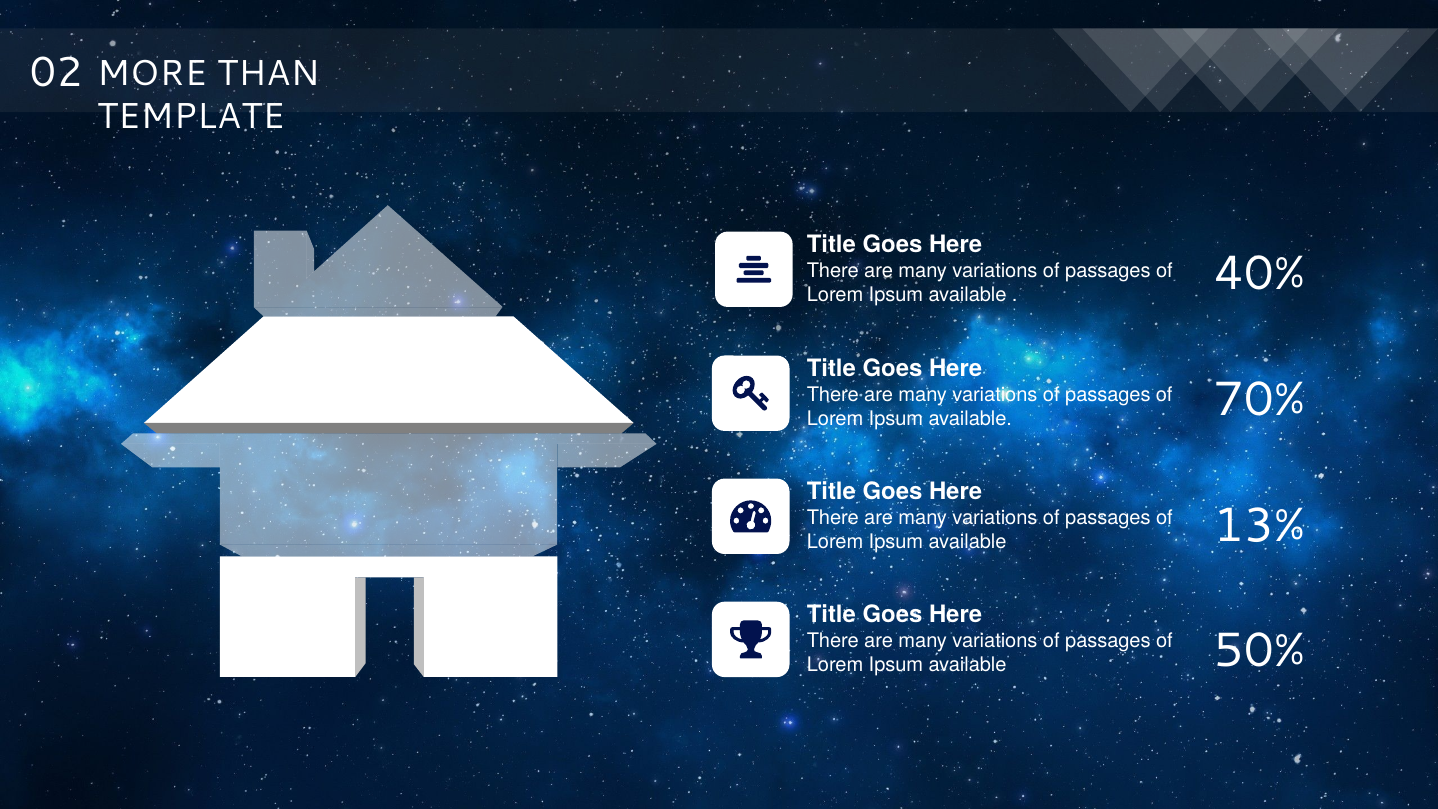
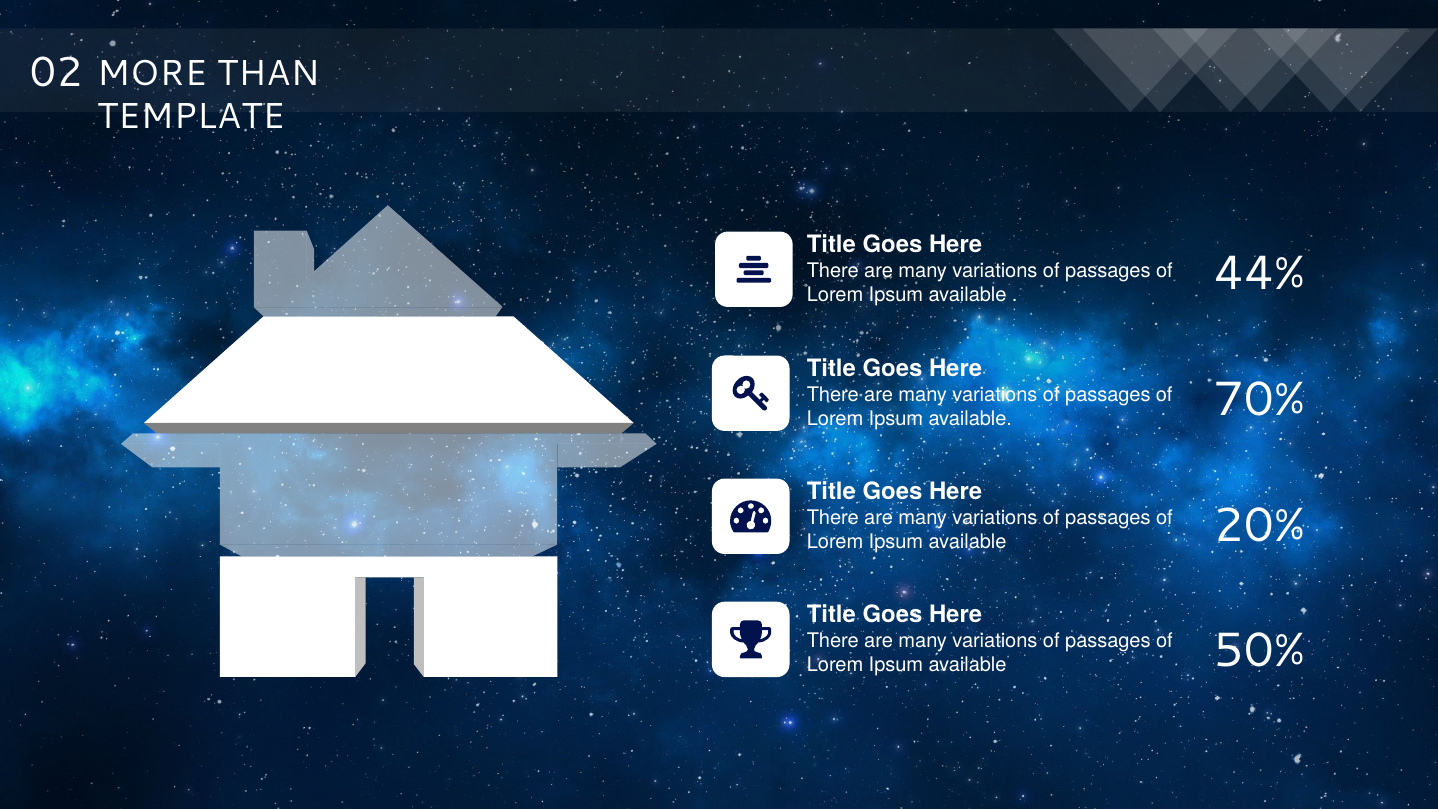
40%: 40% -> 44%
13%: 13% -> 20%
